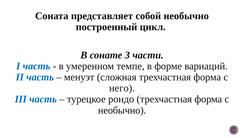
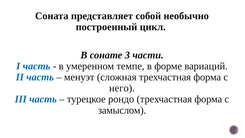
необычно at (122, 110): необычно -> замыслом
